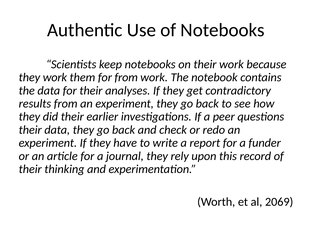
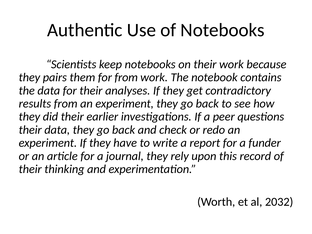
they work: work -> pairs
2069: 2069 -> 2032
